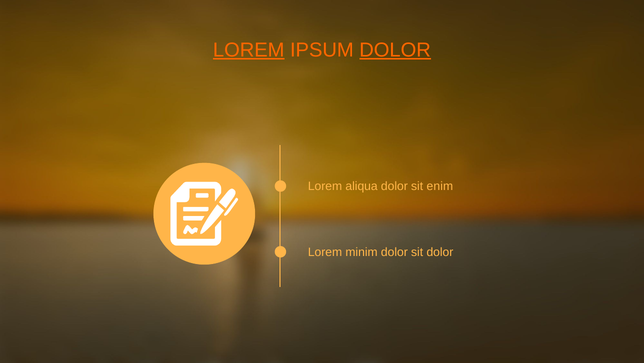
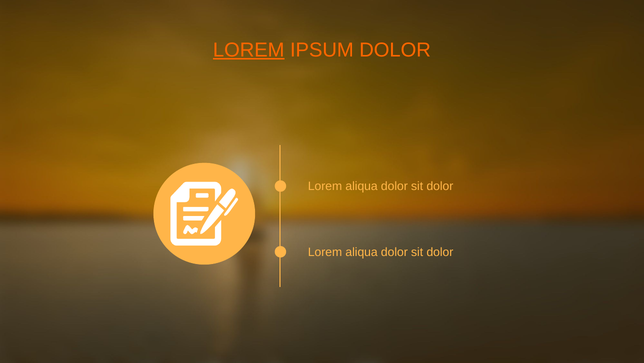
DOLOR at (395, 50) underline: present -> none
enim at (440, 186): enim -> dolor
minim at (362, 252): minim -> aliqua
